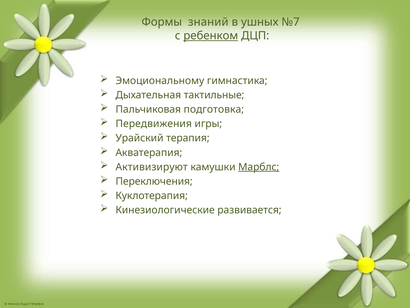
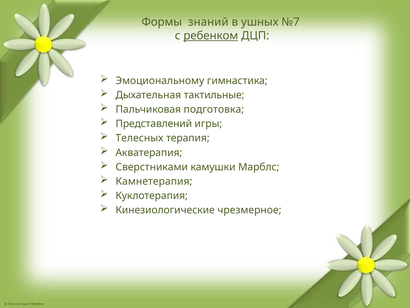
Передвижения: Передвижения -> Представлений
Урайский: Урайский -> Телесных
Активизируют: Активизируют -> Сверстниками
Марблс underline: present -> none
Переключения: Переключения -> Камнетерапия
развивается: развивается -> чрезмерное
